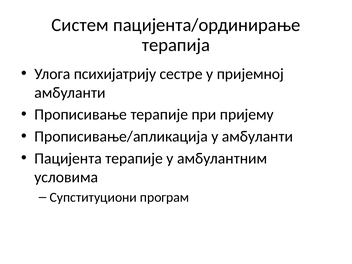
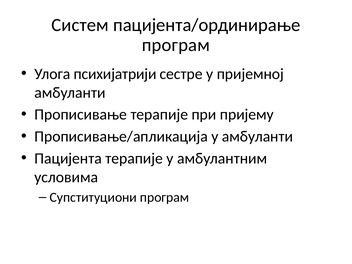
терапија at (176, 45): терапија -> програм
психијатрију: психијатрију -> психијатрији
